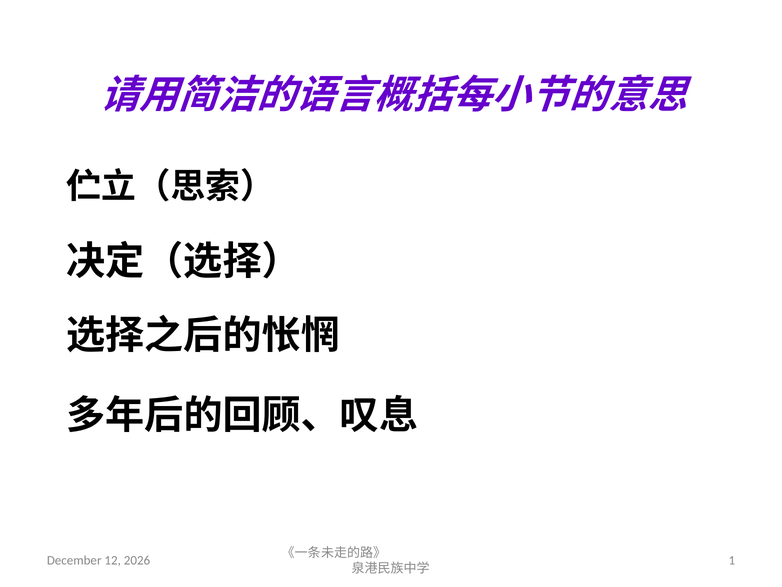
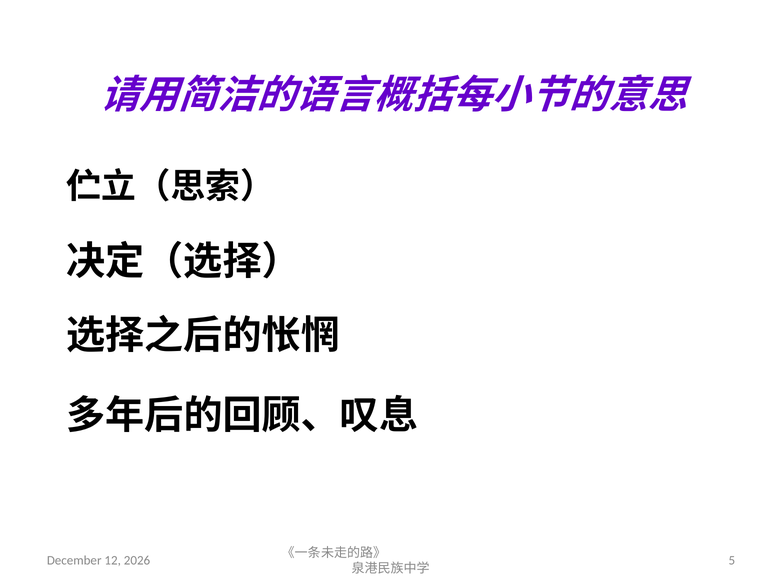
1: 1 -> 5
